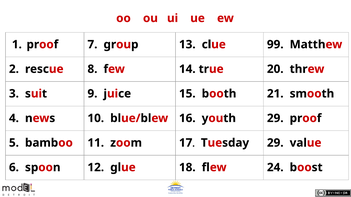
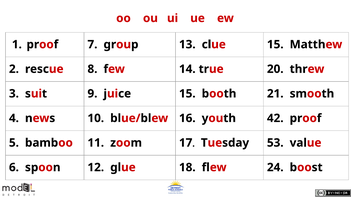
clue 99: 99 -> 15
youth 29: 29 -> 42
Tuesday 29: 29 -> 53
